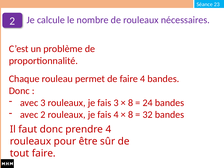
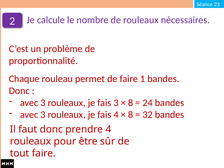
faire 4: 4 -> 1
2 at (43, 115): 2 -> 3
